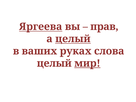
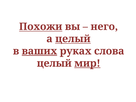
Яргеева: Яргеева -> Похожи
прав: прав -> него
ваших underline: none -> present
